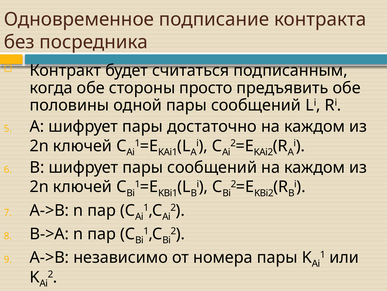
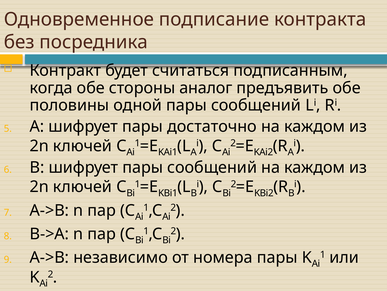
просто: просто -> аналог
